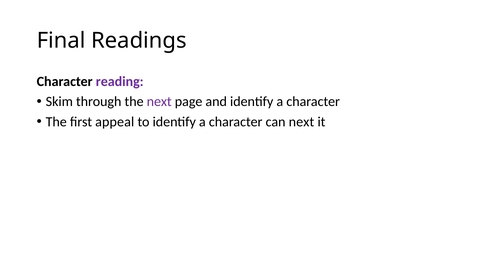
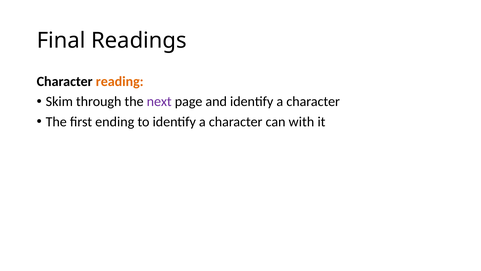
reading colour: purple -> orange
appeal: appeal -> ending
can next: next -> with
